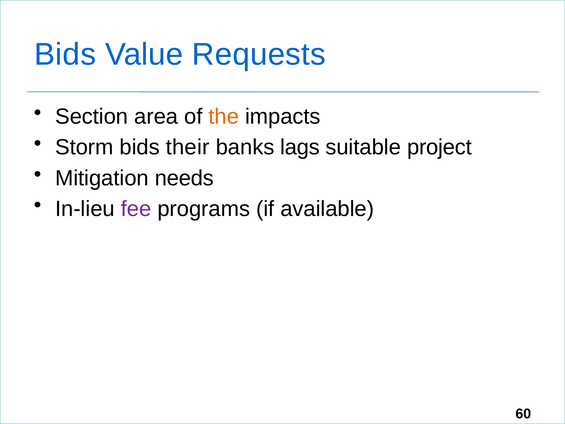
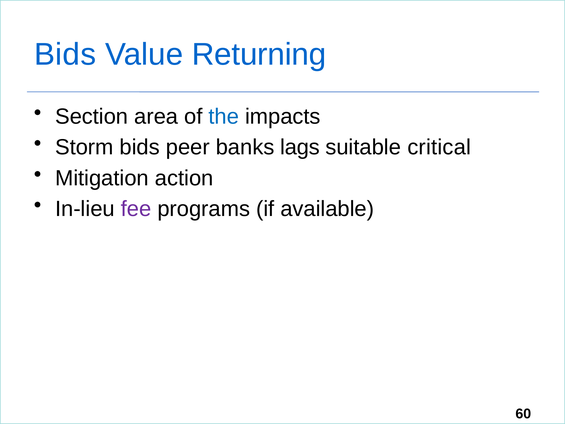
Requests: Requests -> Returning
the colour: orange -> blue
their: their -> peer
project: project -> critical
needs: needs -> action
